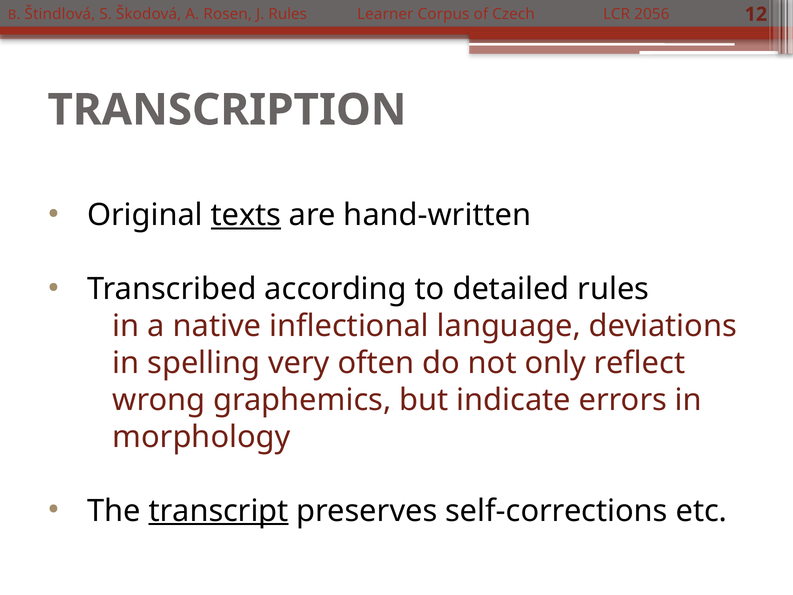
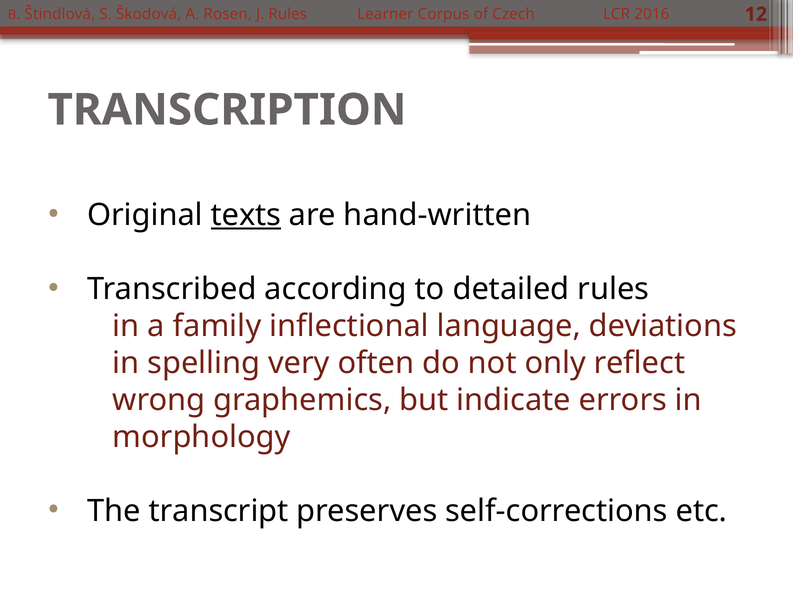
2056: 2056 -> 2016
native: native -> family
transcript underline: present -> none
